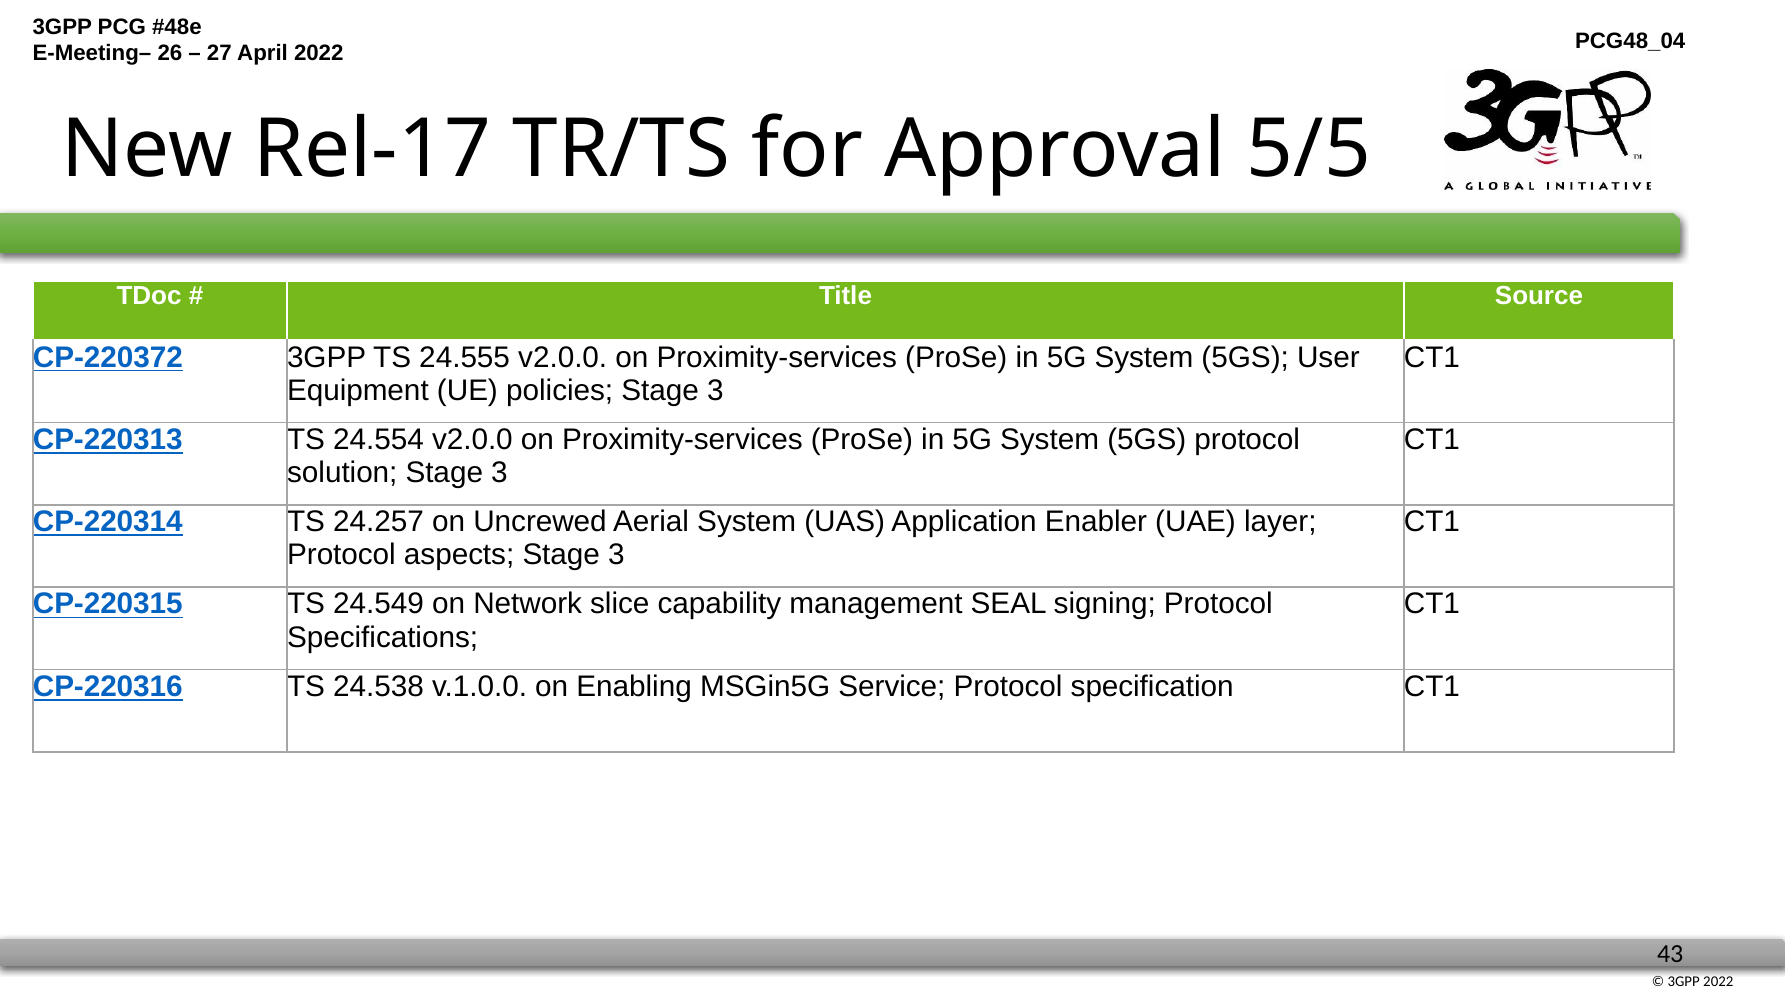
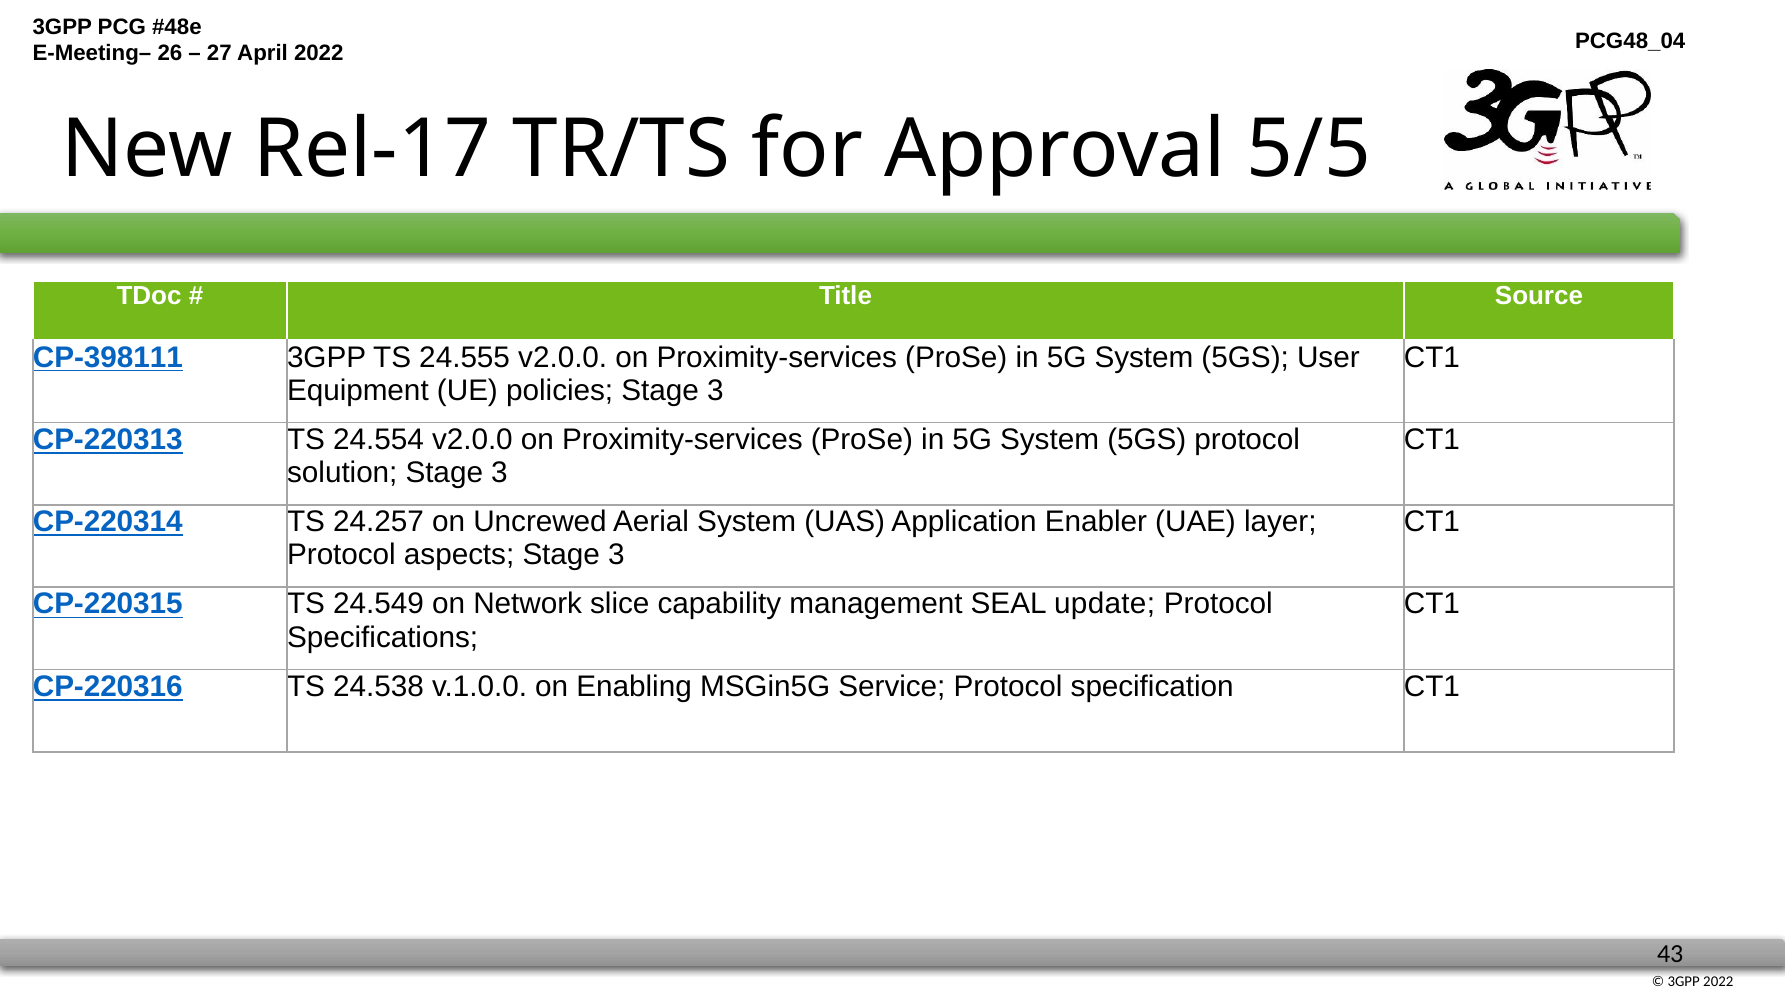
CP-220372: CP-220372 -> CP-398111
signing: signing -> update
